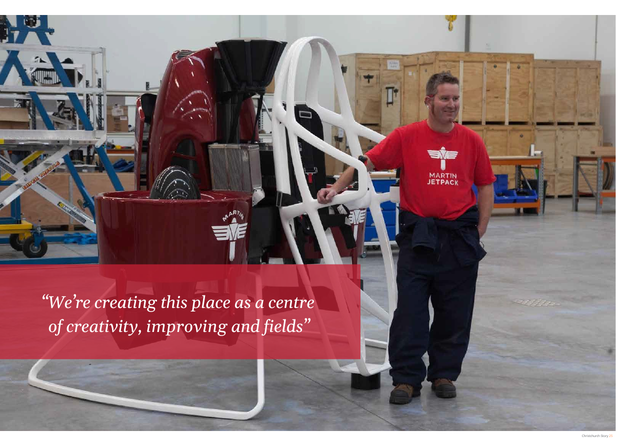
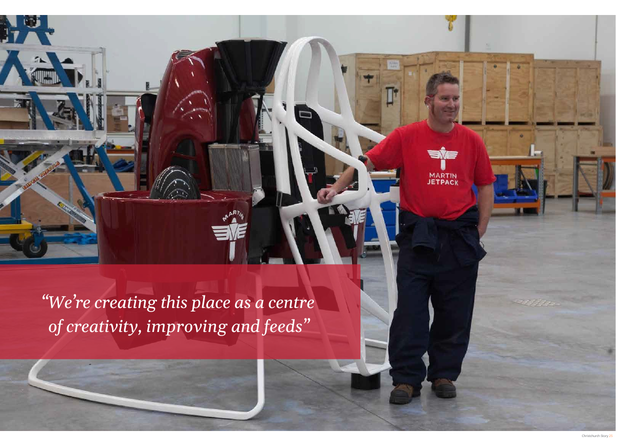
fields: fields -> feeds
